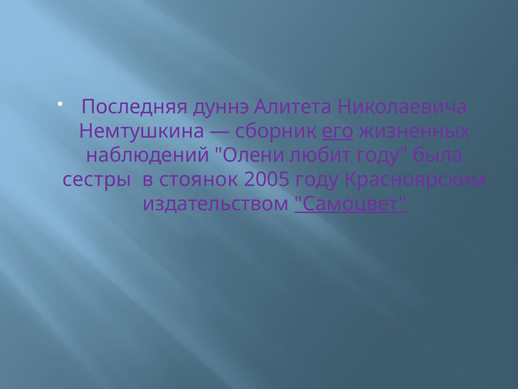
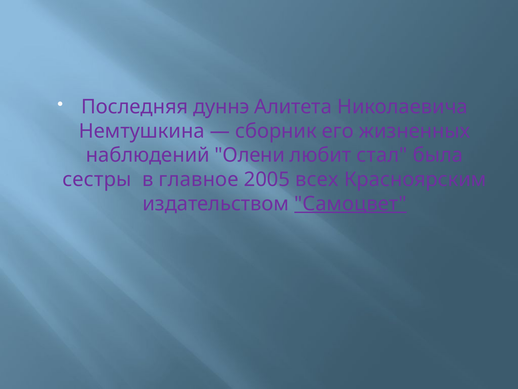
его underline: present -> none
любит году: году -> стал
стоянок: стоянок -> главное
2005 году: году -> всех
